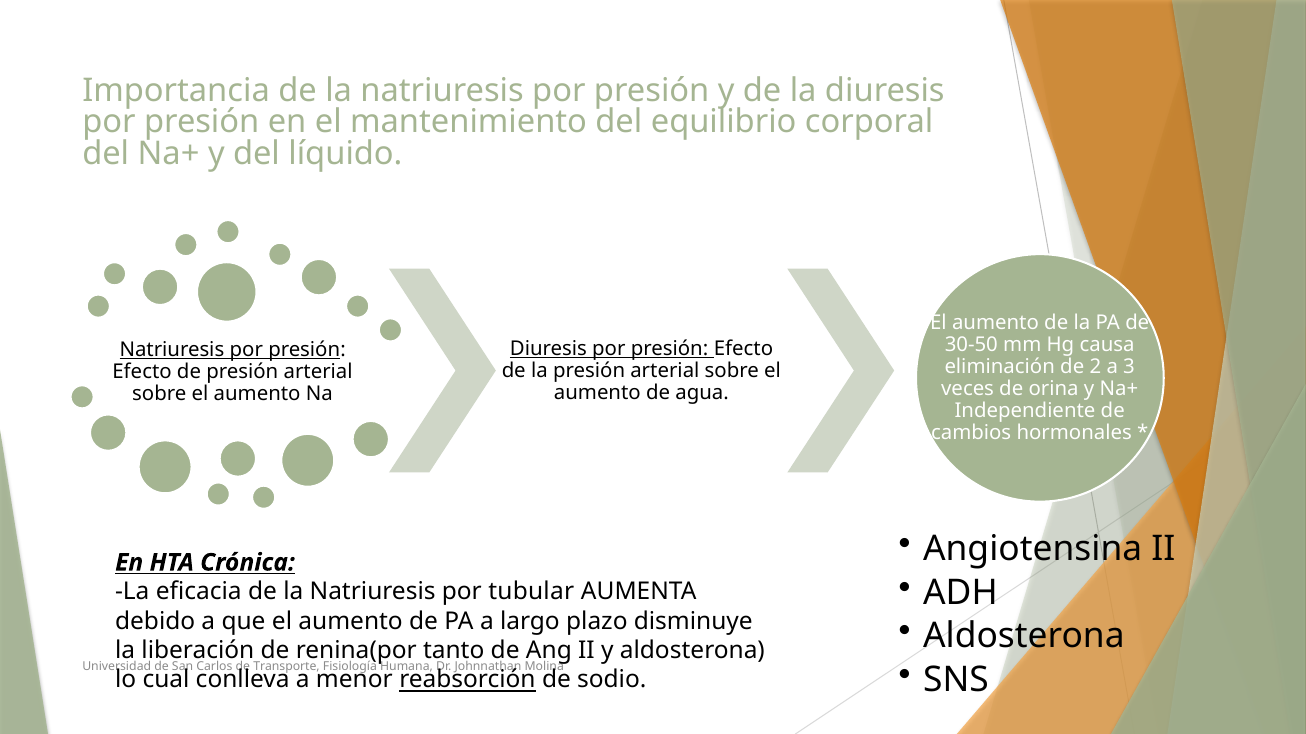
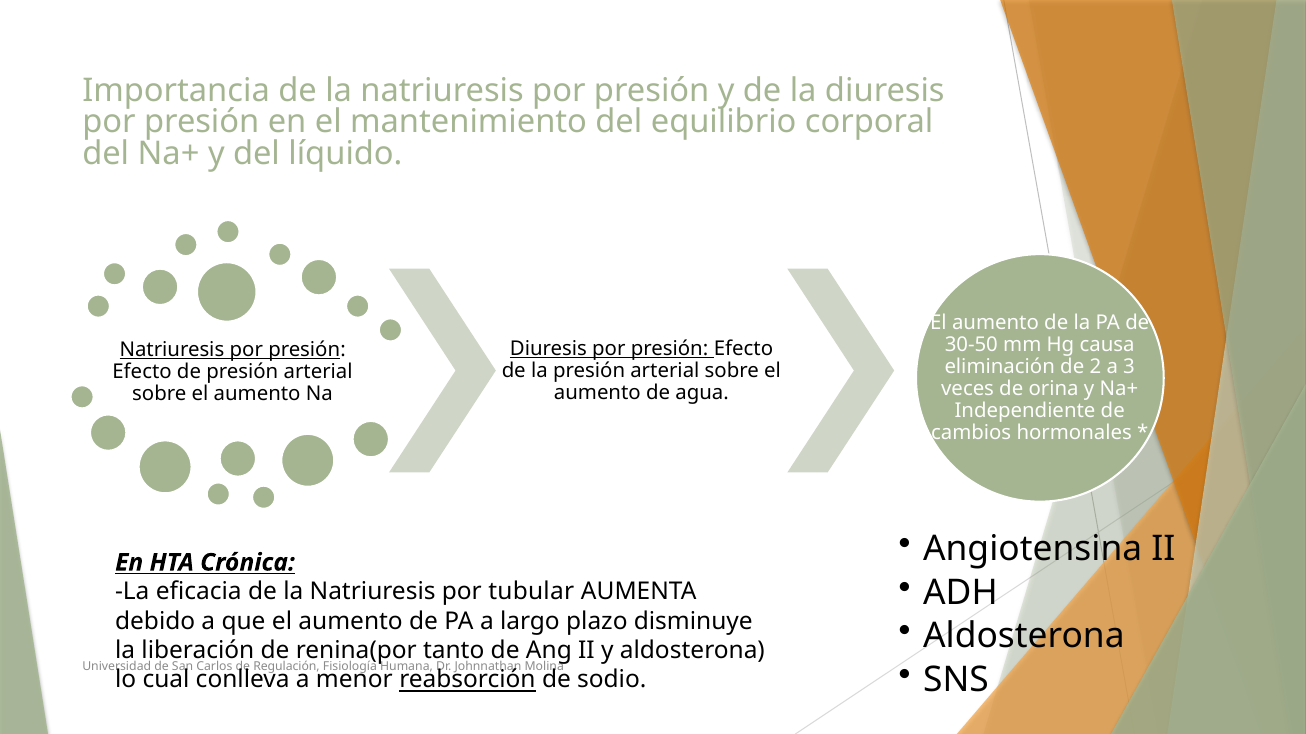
Transporte: Transporte -> Regulación
